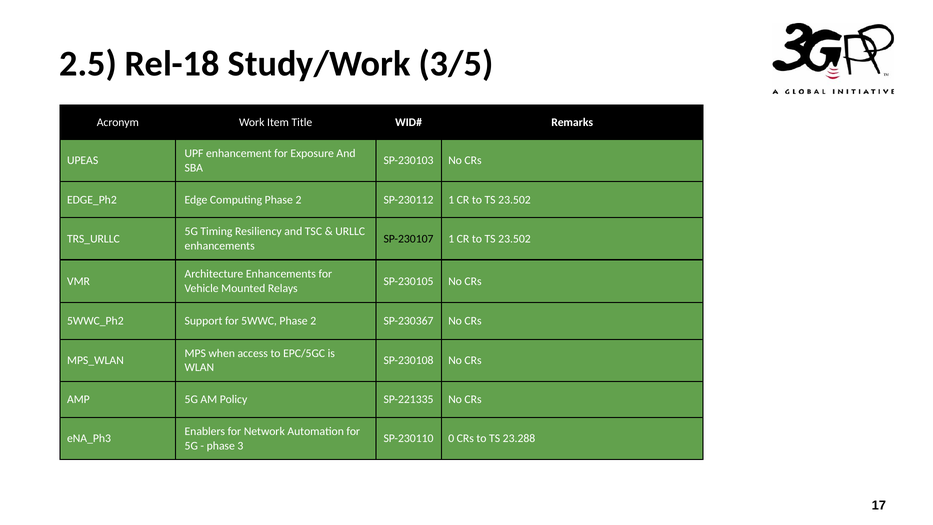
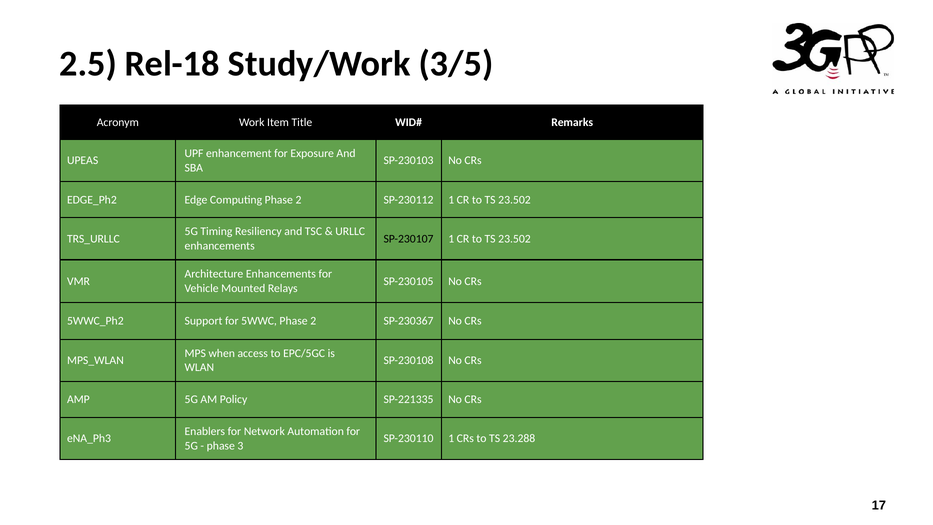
SP-230110 0: 0 -> 1
